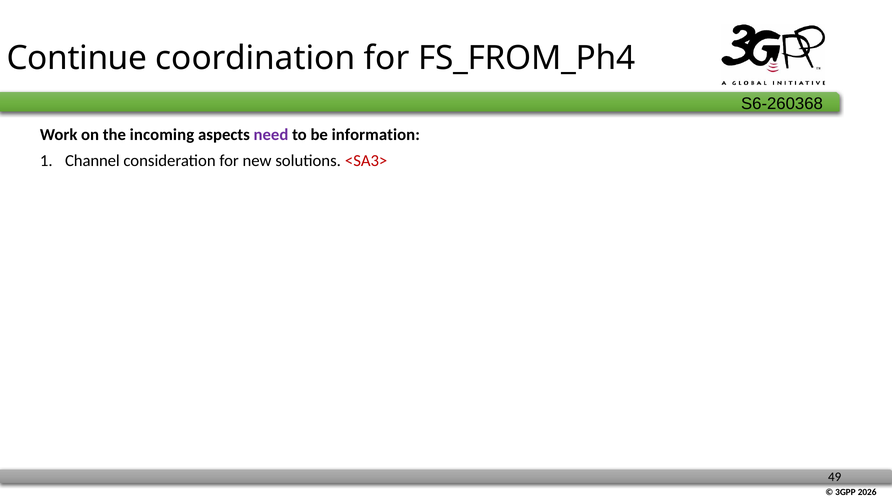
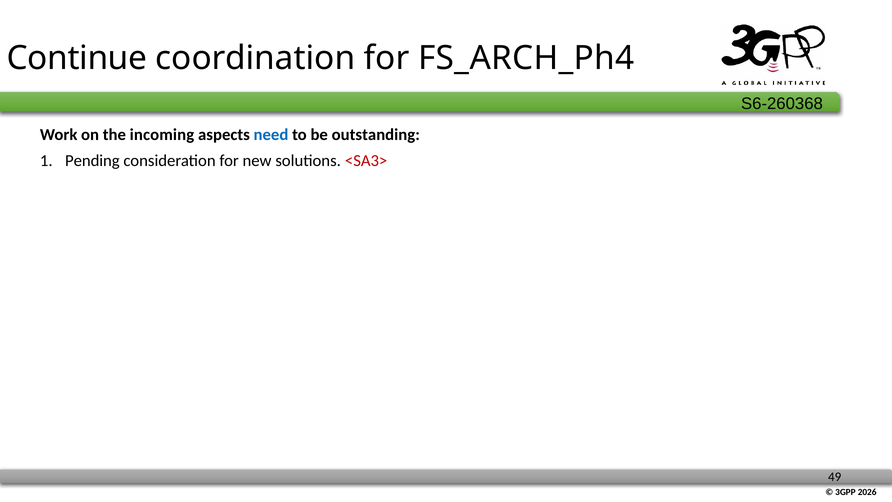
FS_FROM_Ph4: FS_FROM_Ph4 -> FS_ARCH_Ph4
need colour: purple -> blue
information: information -> outstanding
Channel: Channel -> Pending
